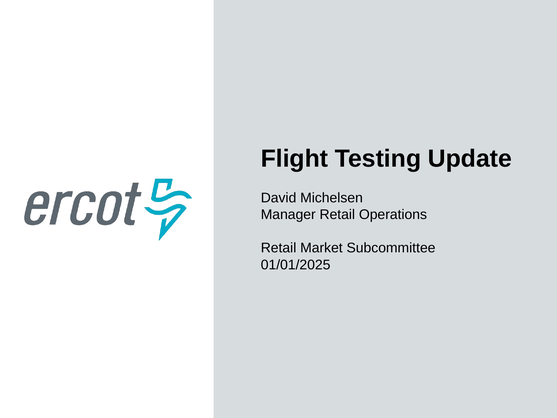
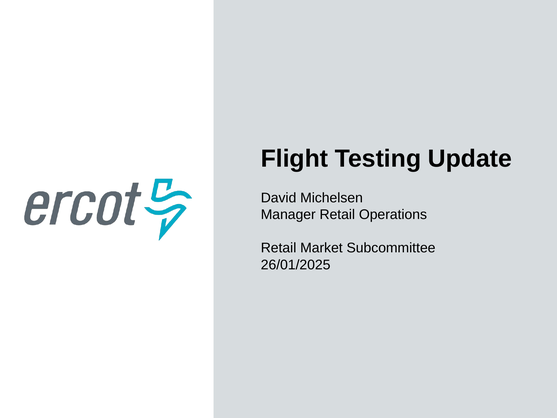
01/01/2025: 01/01/2025 -> 26/01/2025
